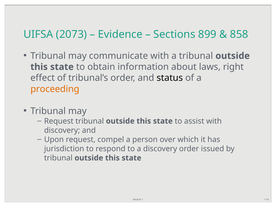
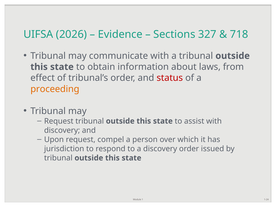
2073: 2073 -> 2026
899: 899 -> 327
858: 858 -> 718
right: right -> from
status colour: black -> red
